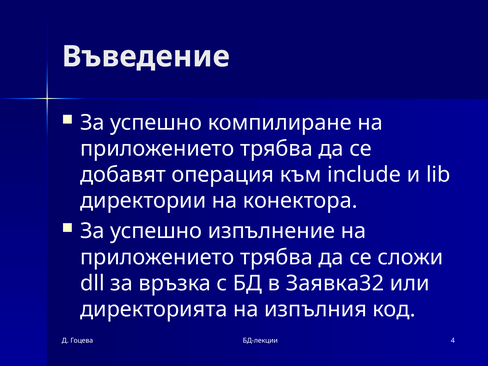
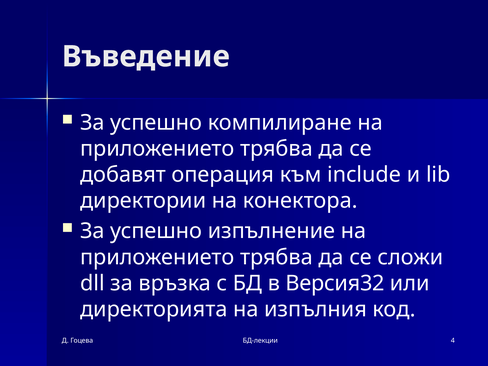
Заявка32: Заявка32 -> Версия32
